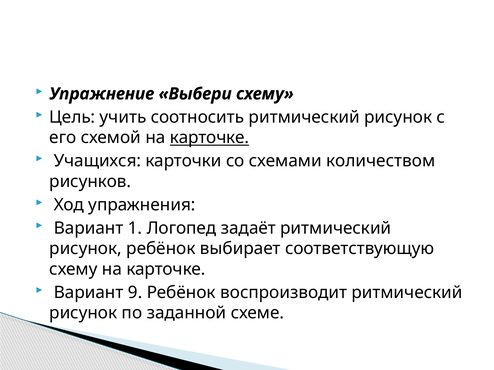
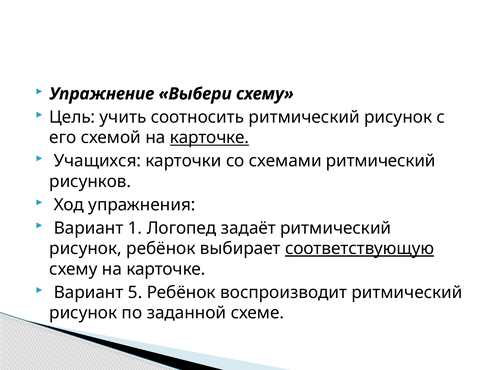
схемами количеством: количеством -> ритмический
соответствующую underline: none -> present
9: 9 -> 5
